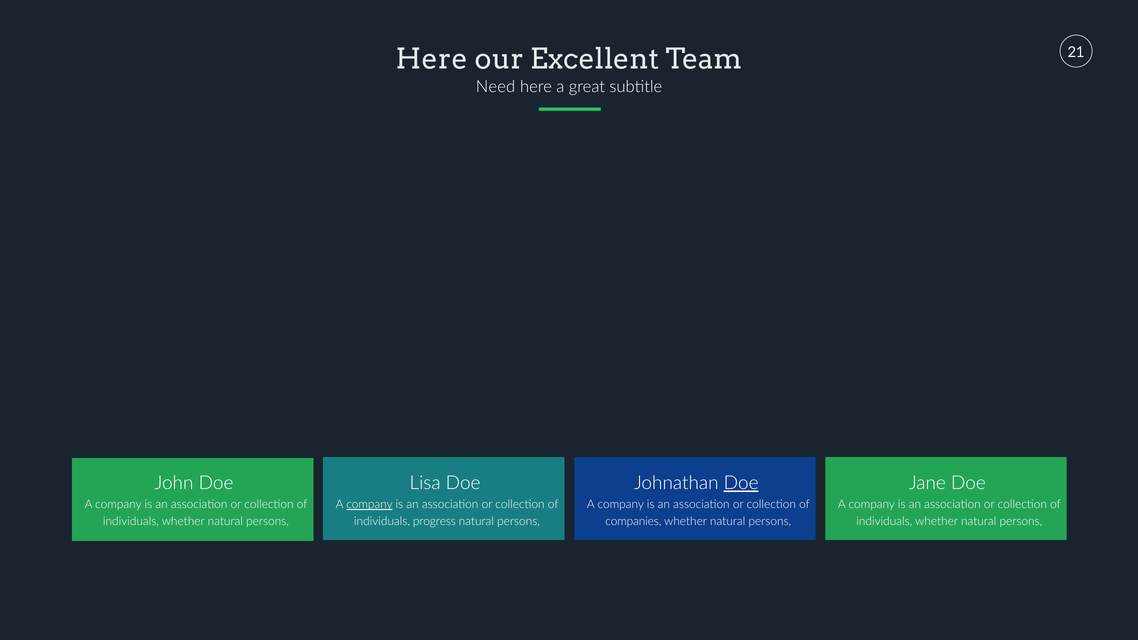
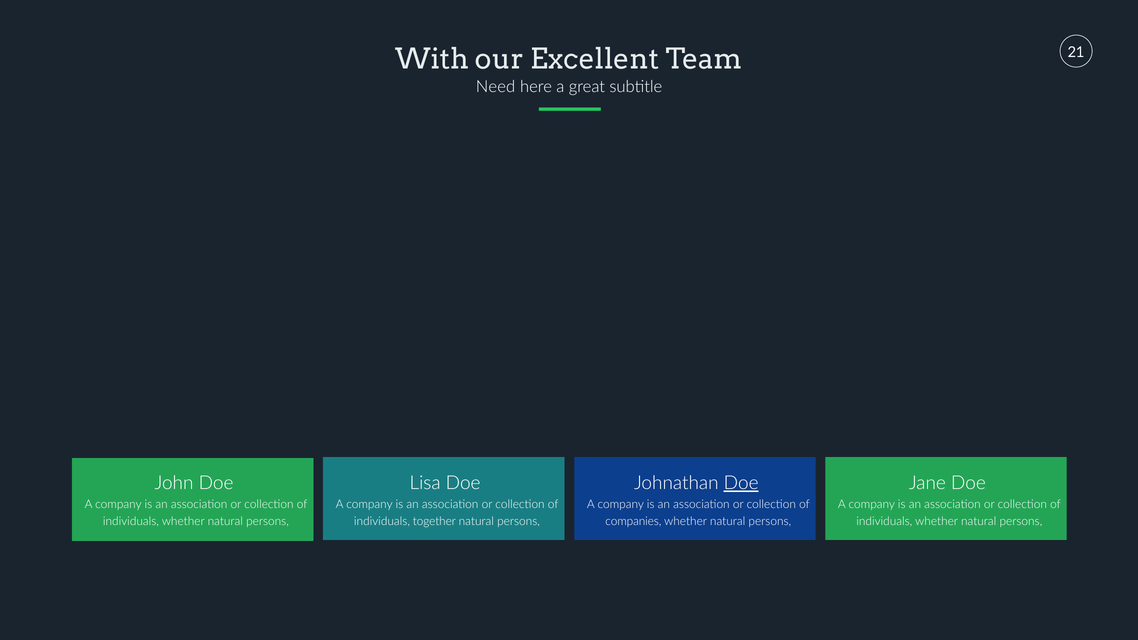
Here at (432, 59): Here -> With
company at (369, 505) underline: present -> none
progress: progress -> together
